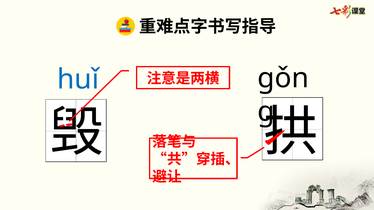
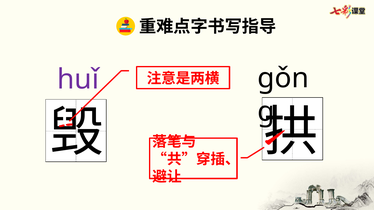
huǐ colour: blue -> purple
